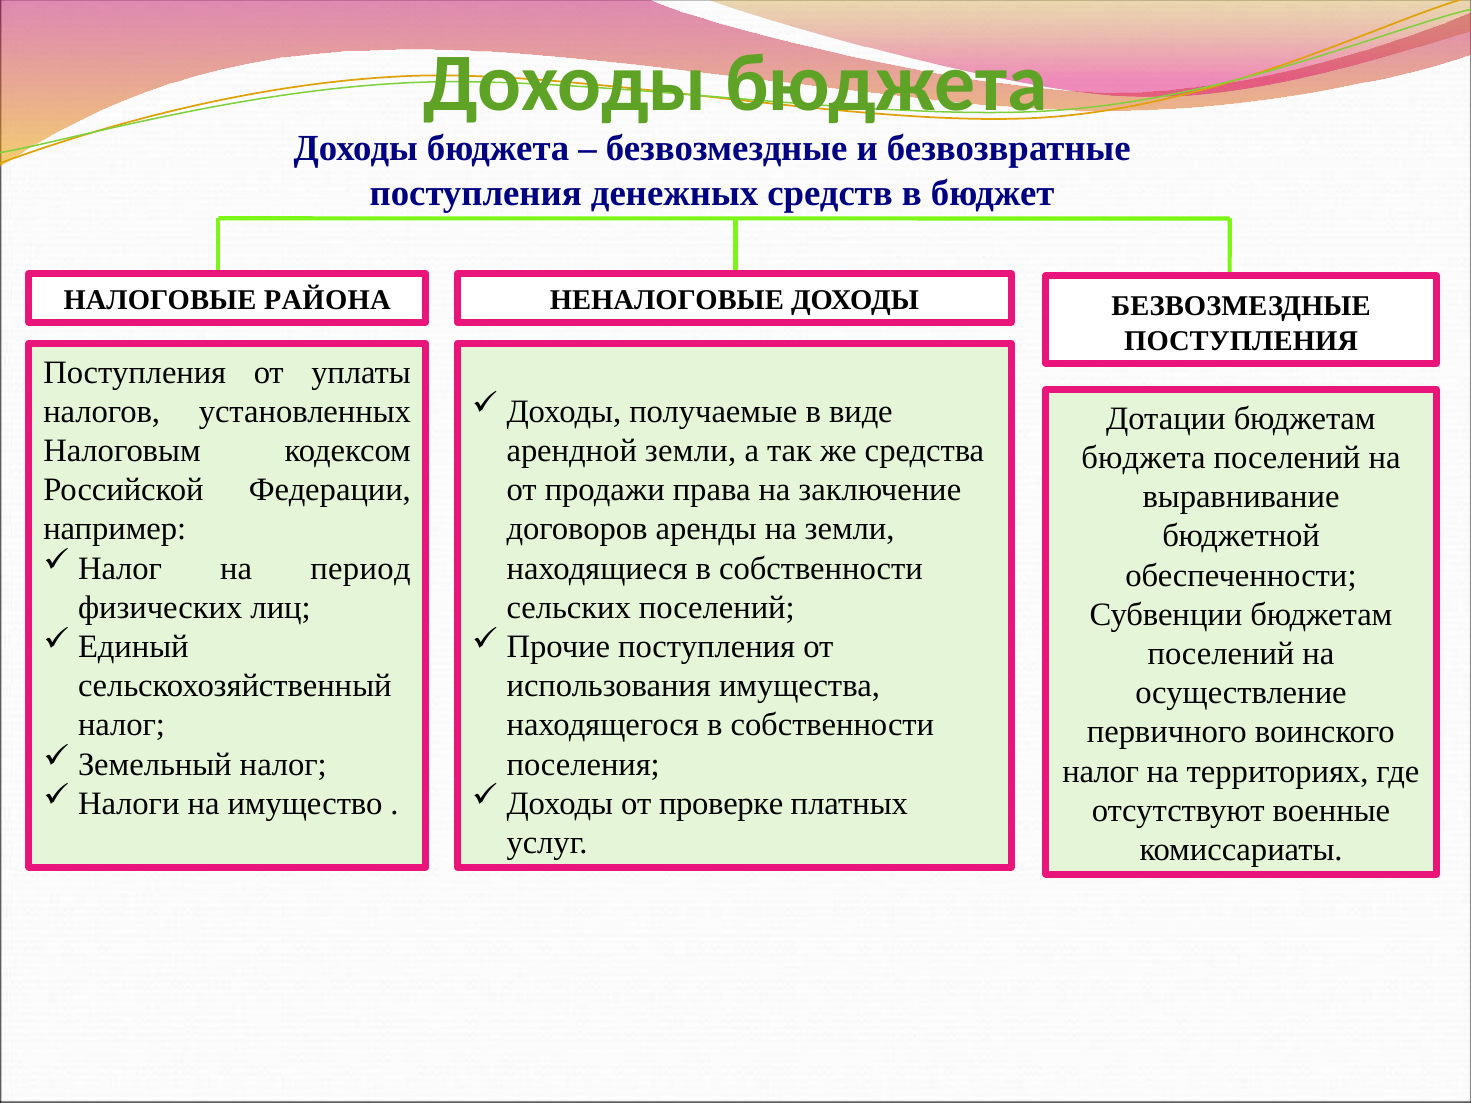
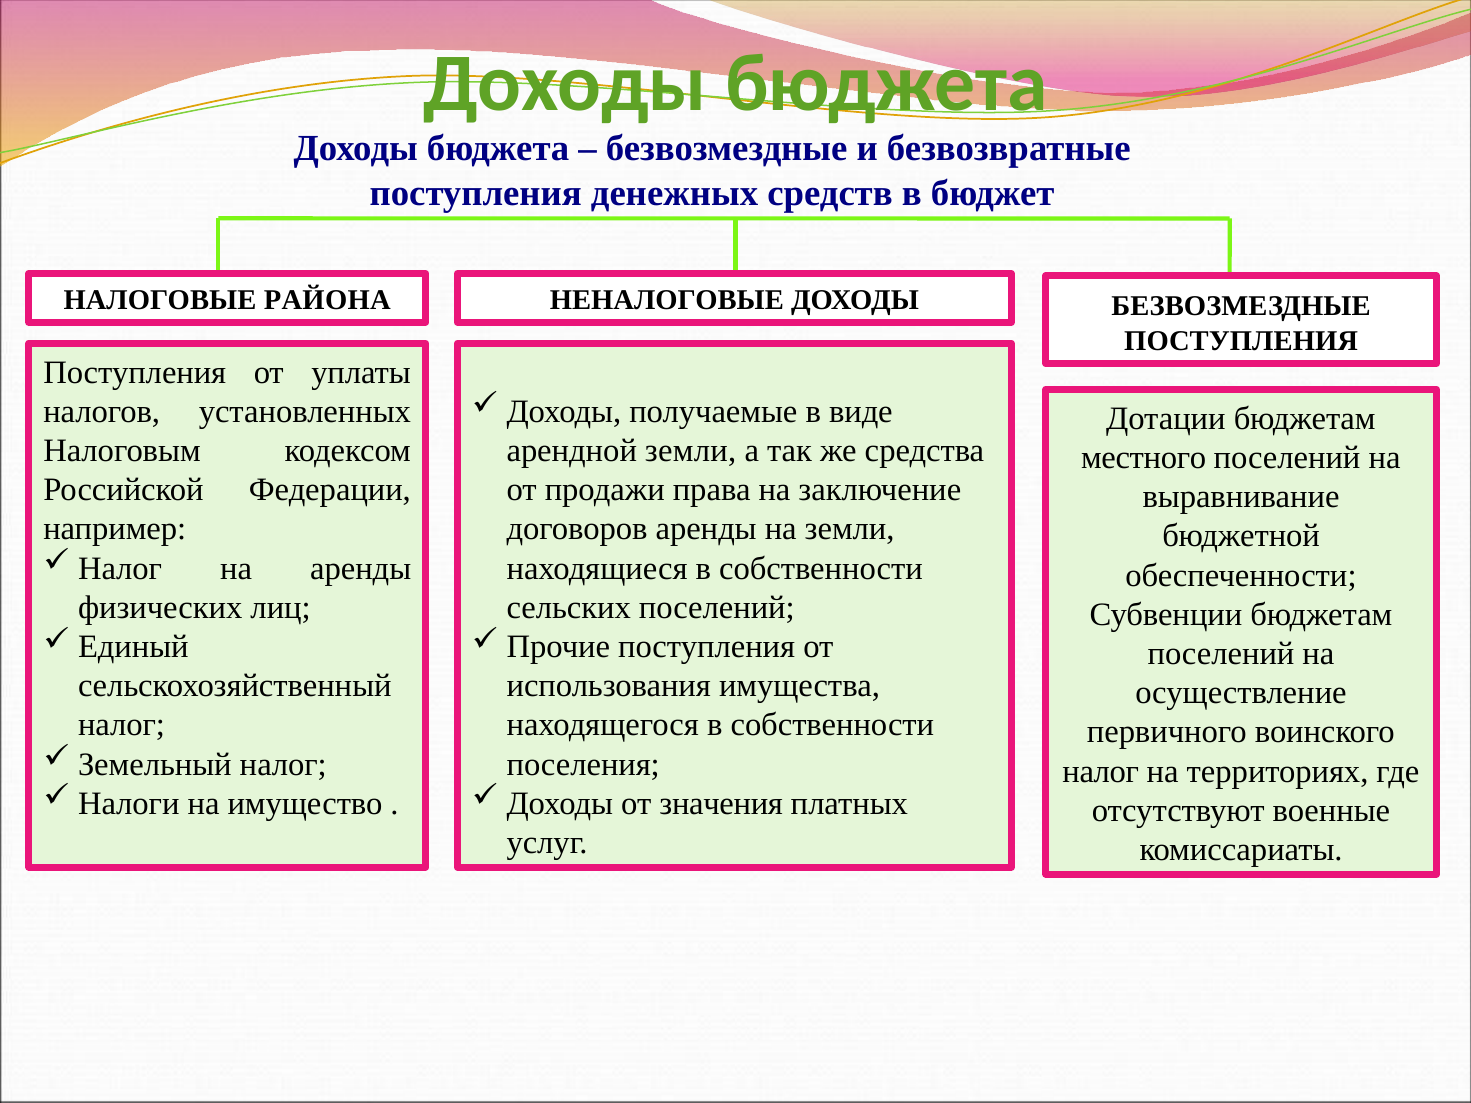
бюджета at (1143, 458): бюджета -> местного
на период: период -> аренды
проверке: проверке -> значения
